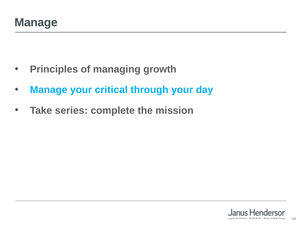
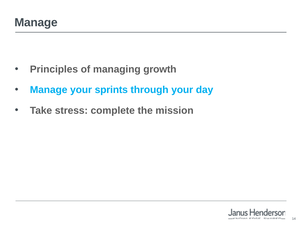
critical: critical -> sprints
series: series -> stress
